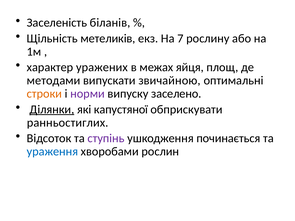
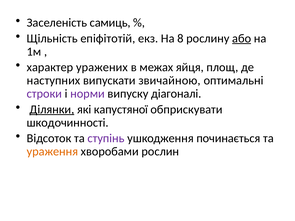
біланів: біланів -> самиць
метеликів: метеликів -> епіфітотій
7: 7 -> 8
або underline: none -> present
методами: методами -> наступних
строки colour: orange -> purple
заселено: заселено -> діагоналі
ранньостиглих: ранньостиглих -> шкодочинності
ураження colour: blue -> orange
